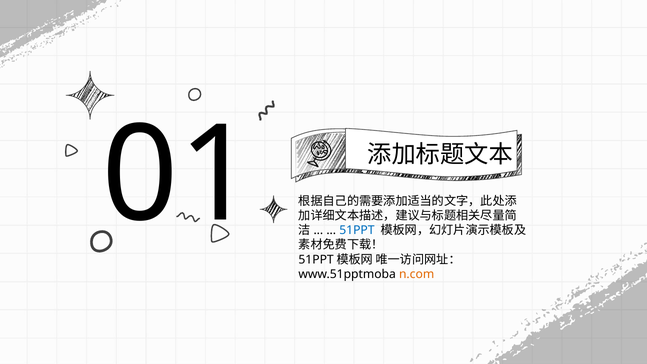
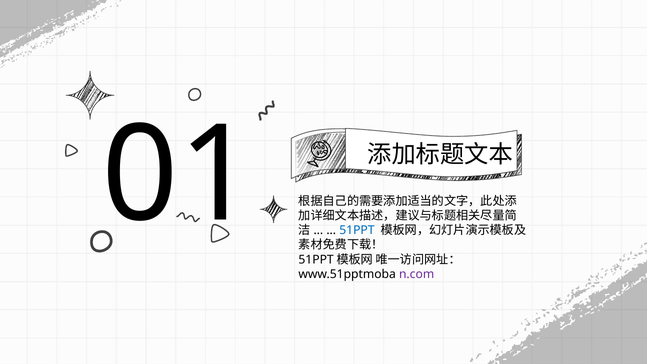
n.com colour: orange -> purple
